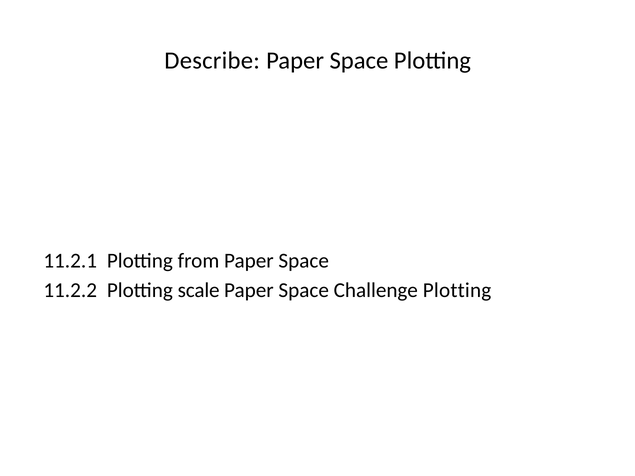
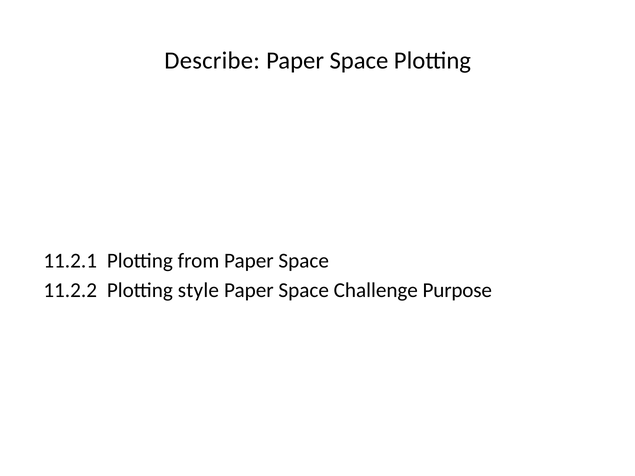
scale: scale -> style
Challenge Plotting: Plotting -> Purpose
